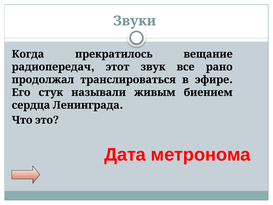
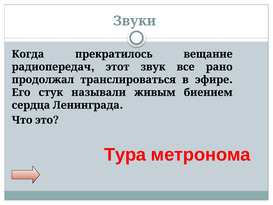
Дата: Дата -> Тура
